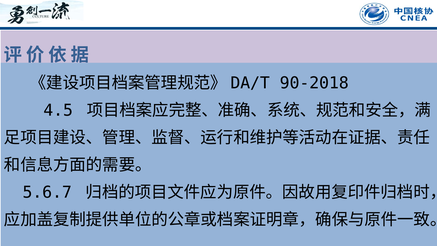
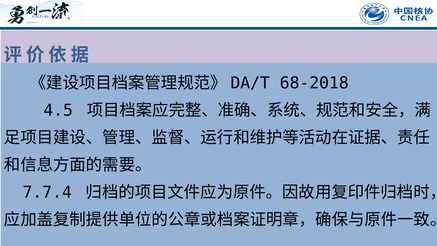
90-2018: 90-2018 -> 68-2018
5.6.7: 5.6.7 -> 7.7.4
